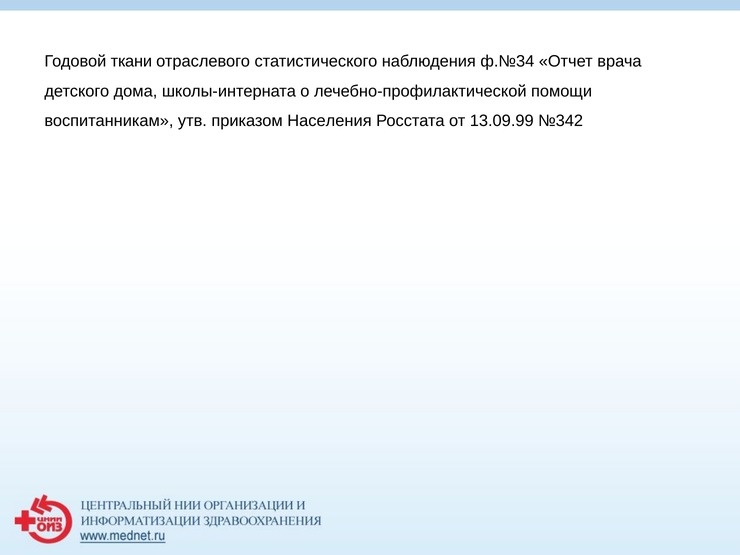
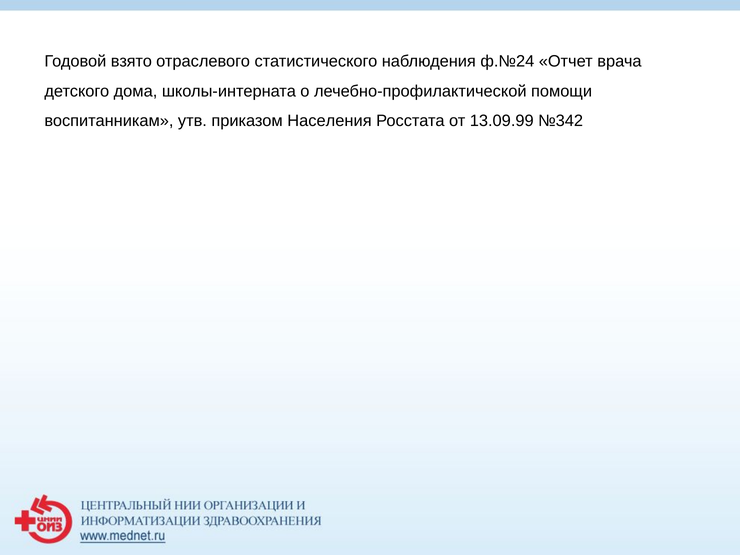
ткани: ткани -> взято
ф.№34: ф.№34 -> ф.№24
